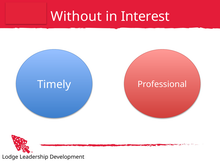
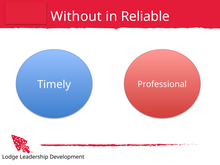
Interest: Interest -> Reliable
